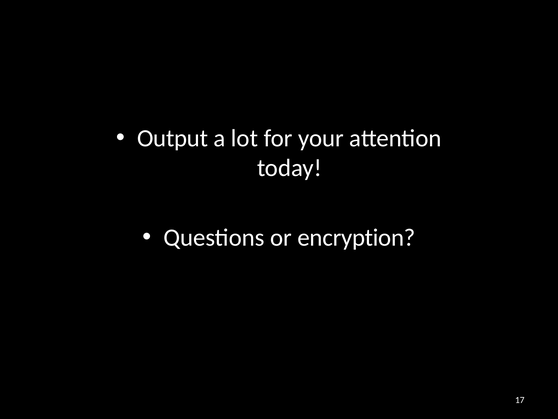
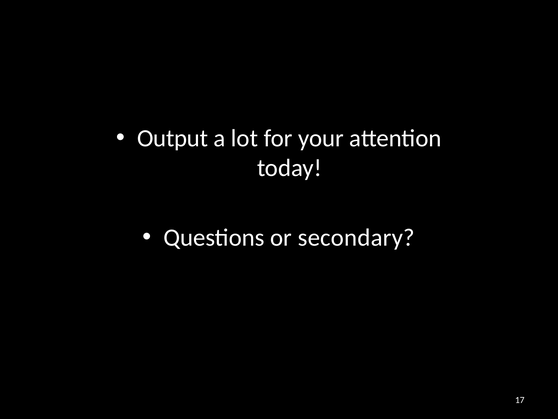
encryption: encryption -> secondary
